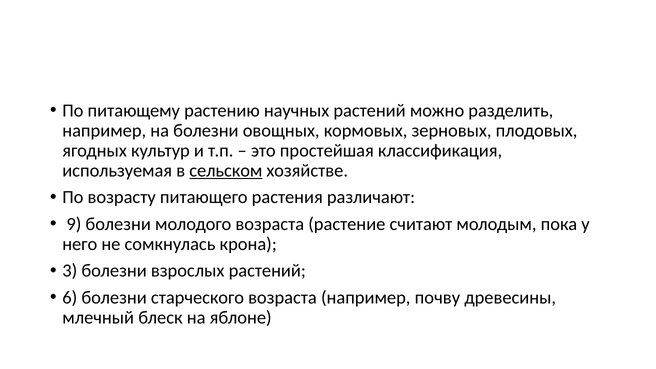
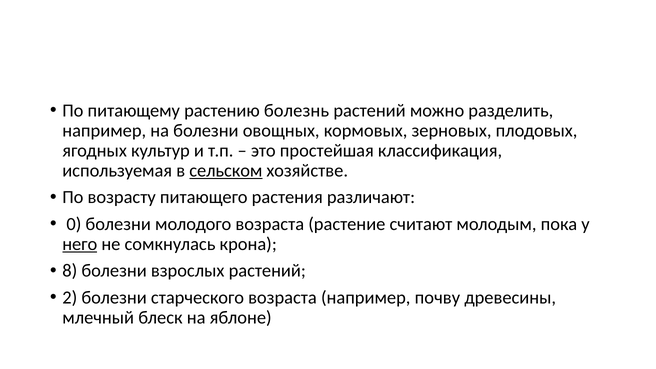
научных: научных -> болезнь
9: 9 -> 0
него underline: none -> present
3: 3 -> 8
6: 6 -> 2
